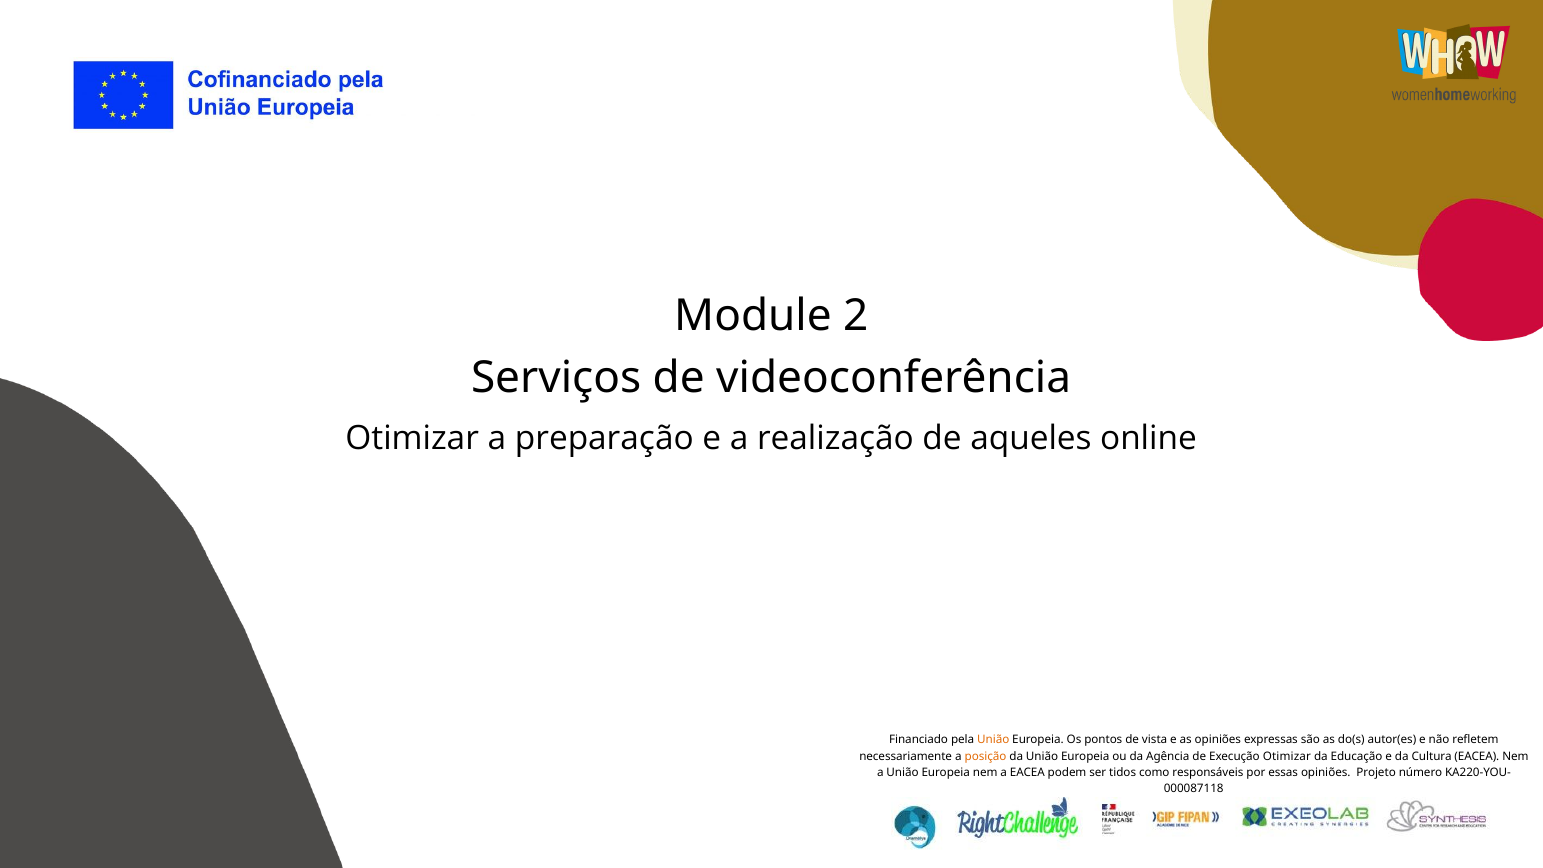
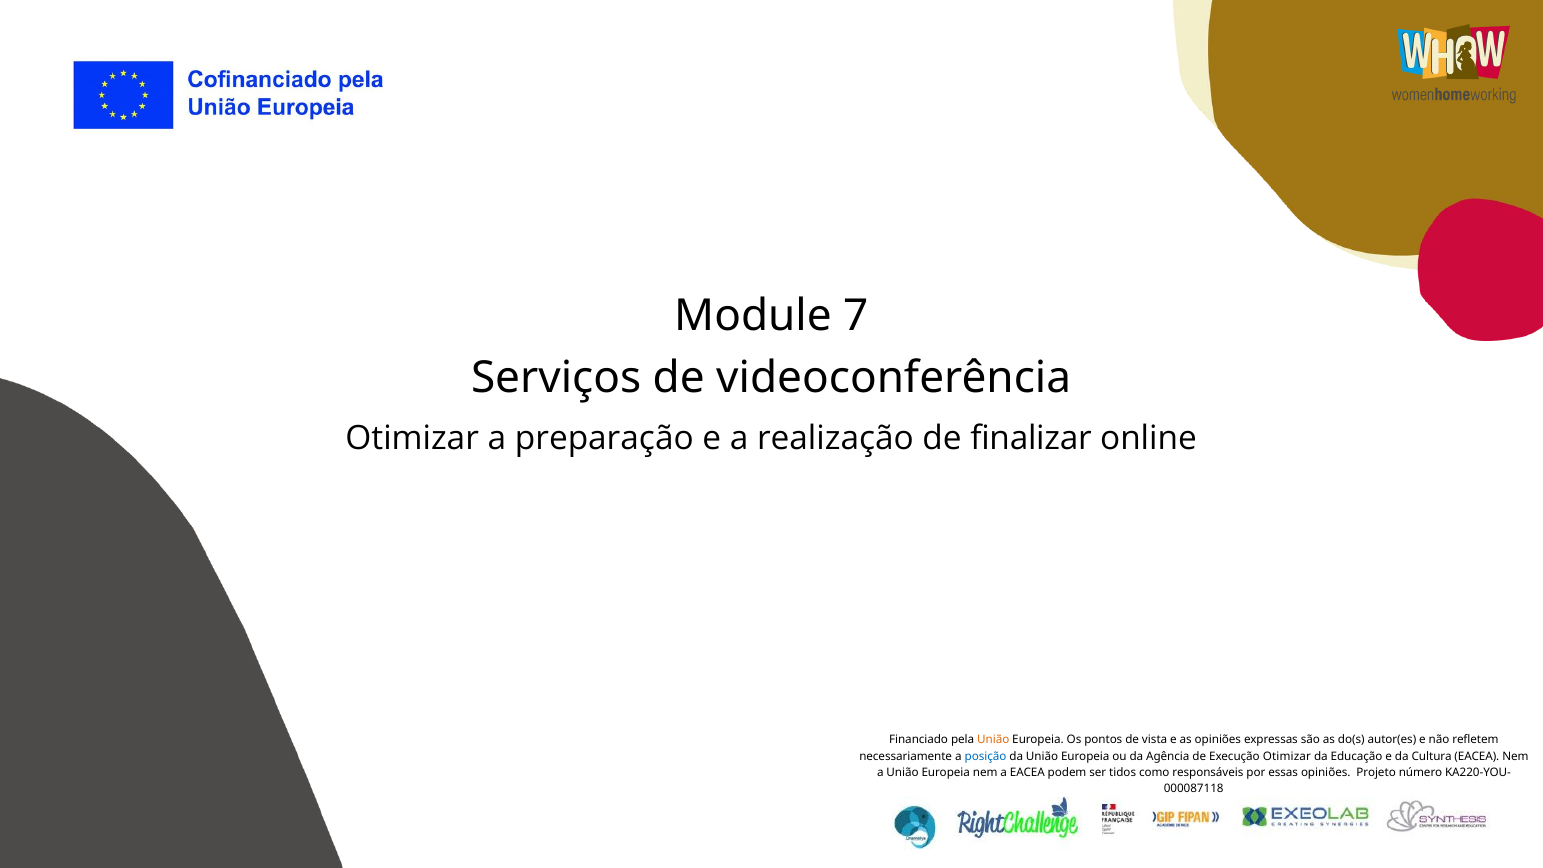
2: 2 -> 7
aqueles: aqueles -> finalizar
posição colour: orange -> blue
